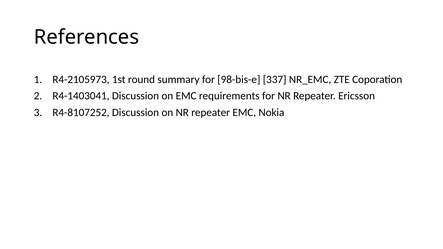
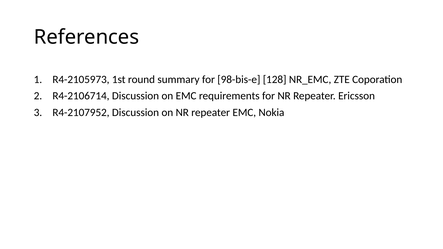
337: 337 -> 128
R4-1403041: R4-1403041 -> R4-2106714
R4-8107252: R4-8107252 -> R4-2107952
